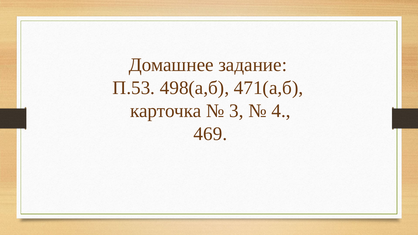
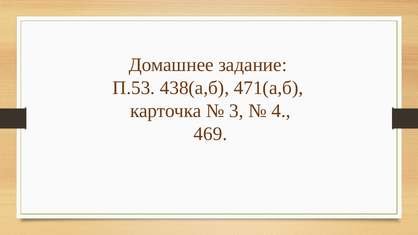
498(а,б: 498(а,б -> 438(а,б
